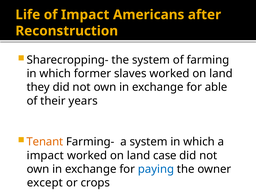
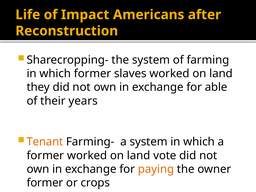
impact at (45, 155): impact -> former
case: case -> vote
paying colour: blue -> orange
except at (45, 183): except -> former
